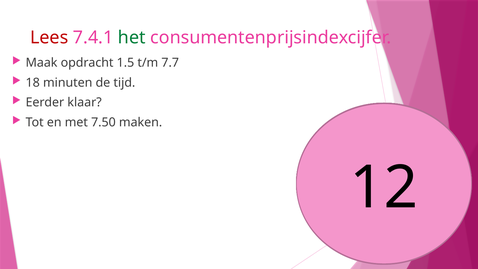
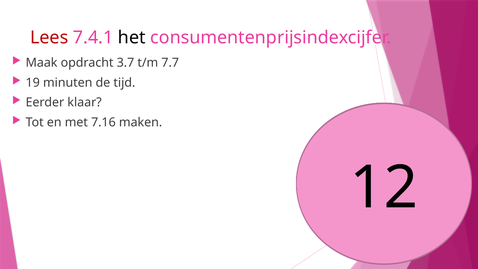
het colour: green -> black
1.5: 1.5 -> 3.7
18: 18 -> 19
7.50: 7.50 -> 7.16
